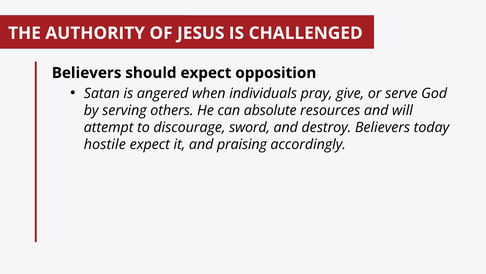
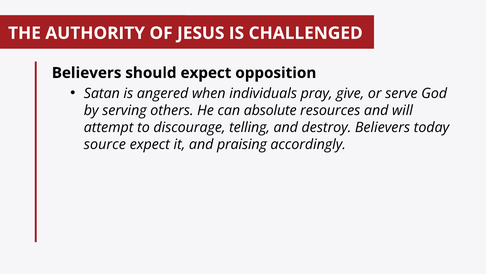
sword: sword -> telling
hostile: hostile -> source
